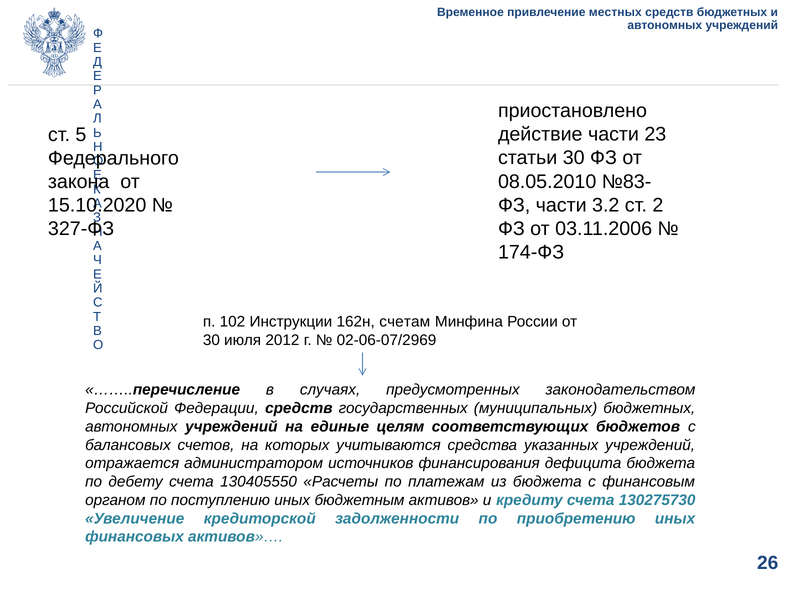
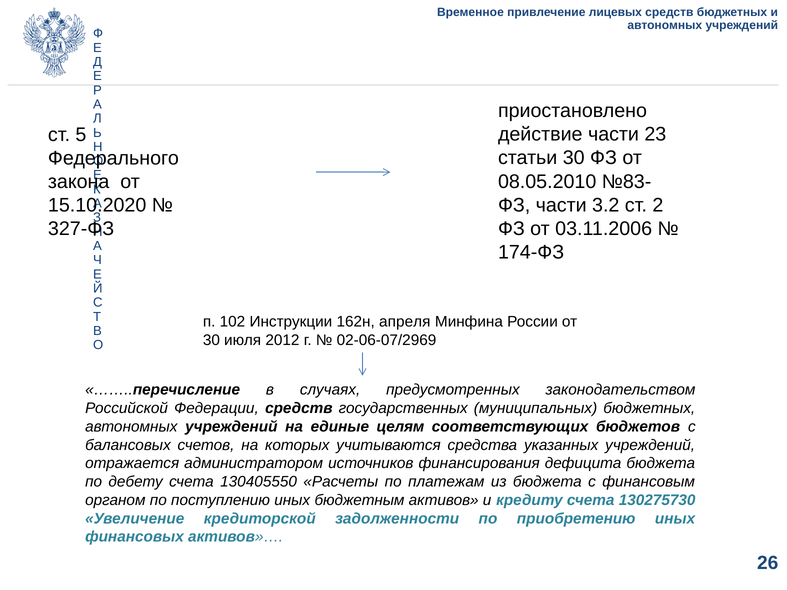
местных: местных -> лицевых
счетам: счетам -> апреля
